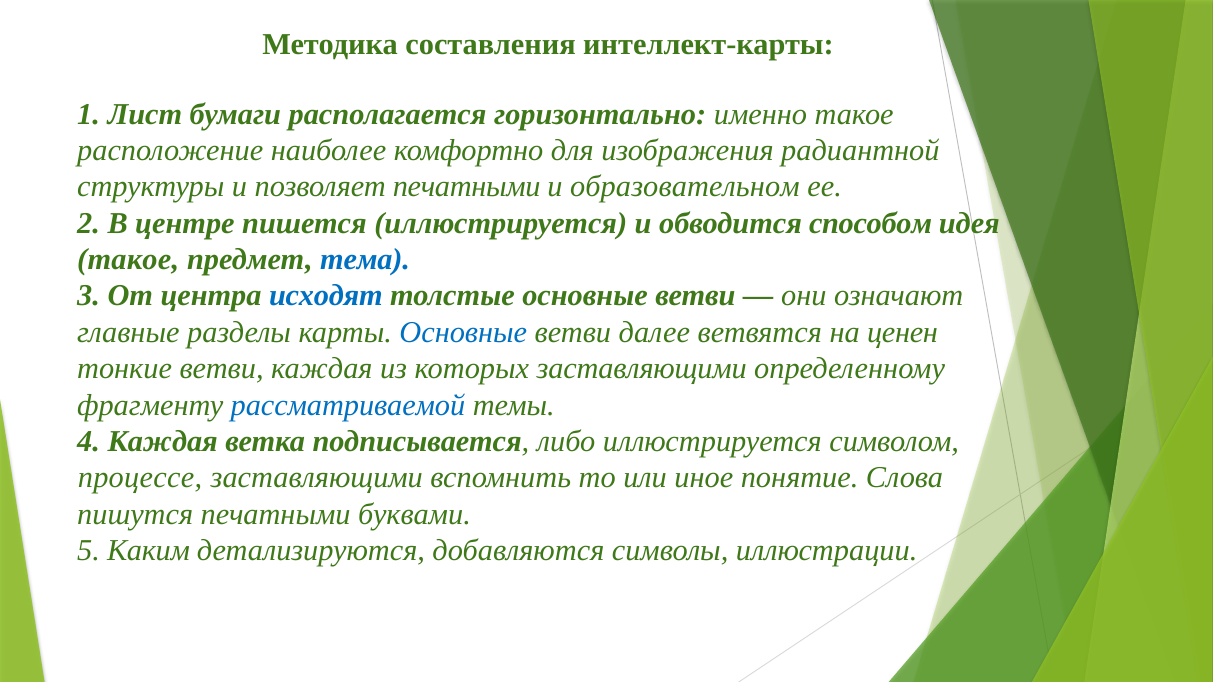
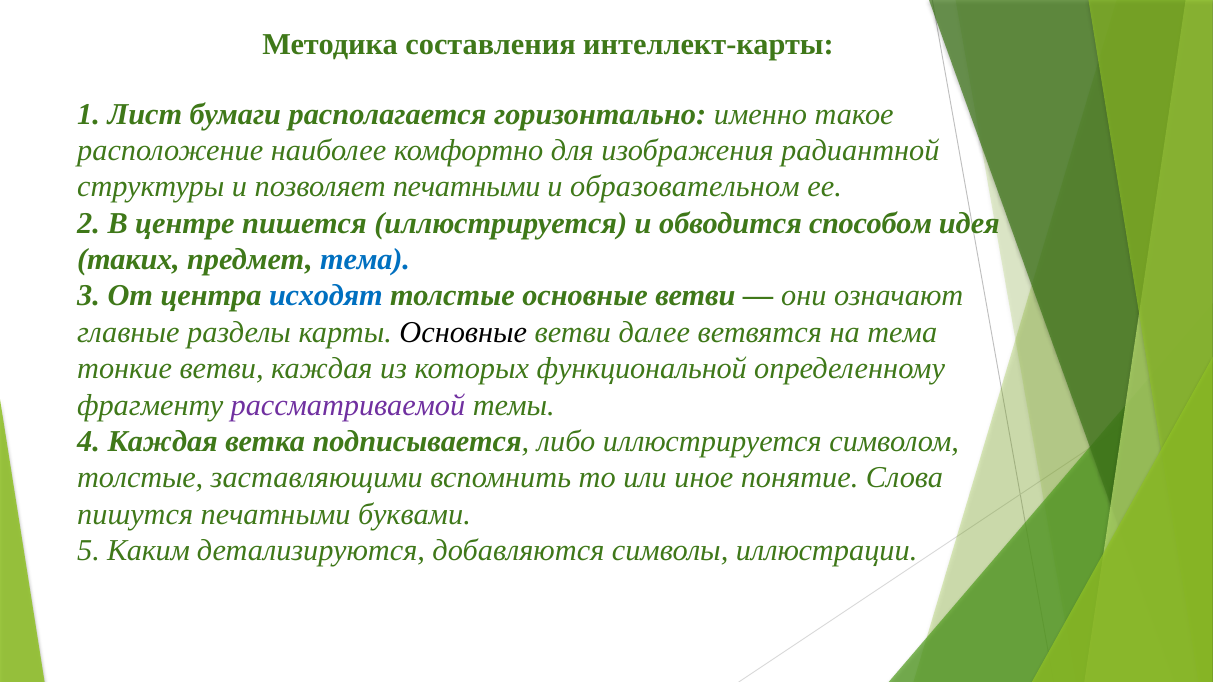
такое at (128, 260): такое -> таких
Основные at (463, 333) colour: blue -> black
на ценен: ценен -> тема
которых заставляющими: заставляющими -> функциональной
рассматриваемой colour: blue -> purple
процессе at (140, 478): процессе -> толстые
